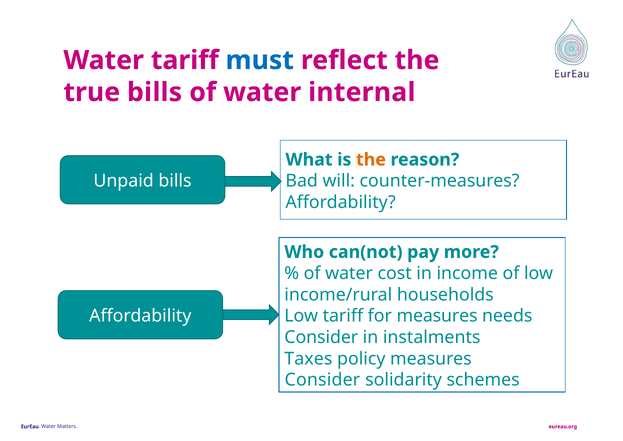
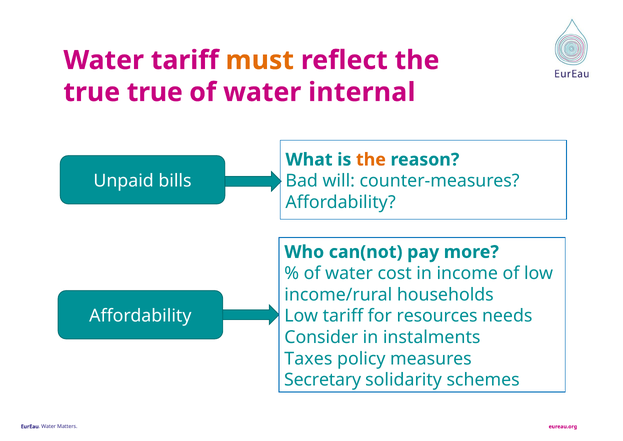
must colour: blue -> orange
true bills: bills -> true
for measures: measures -> resources
Consider at (322, 380): Consider -> Secretary
